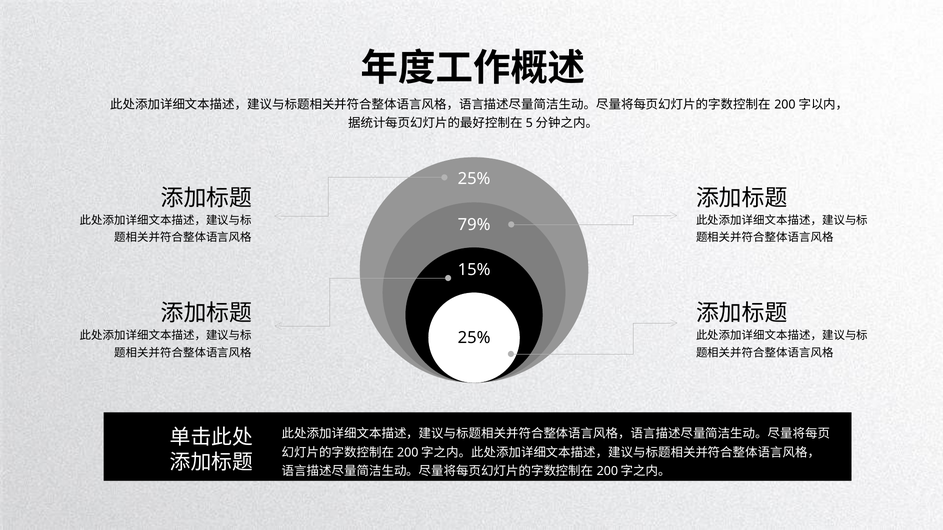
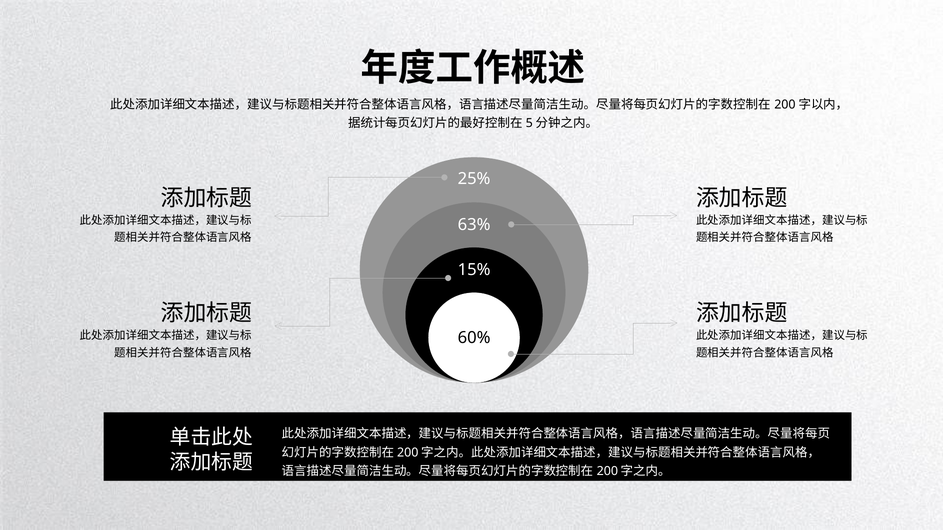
79%: 79% -> 63%
25% at (474, 338): 25% -> 60%
